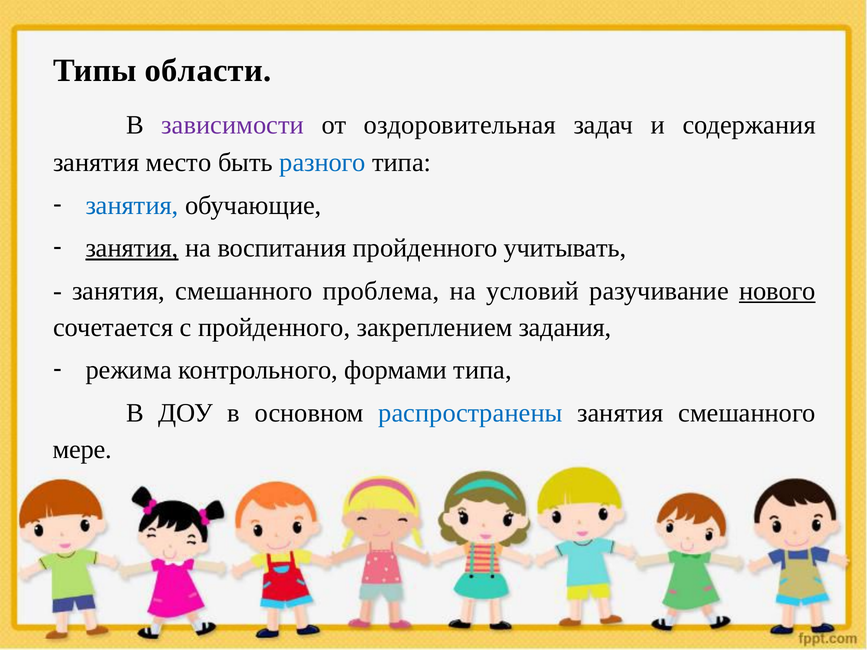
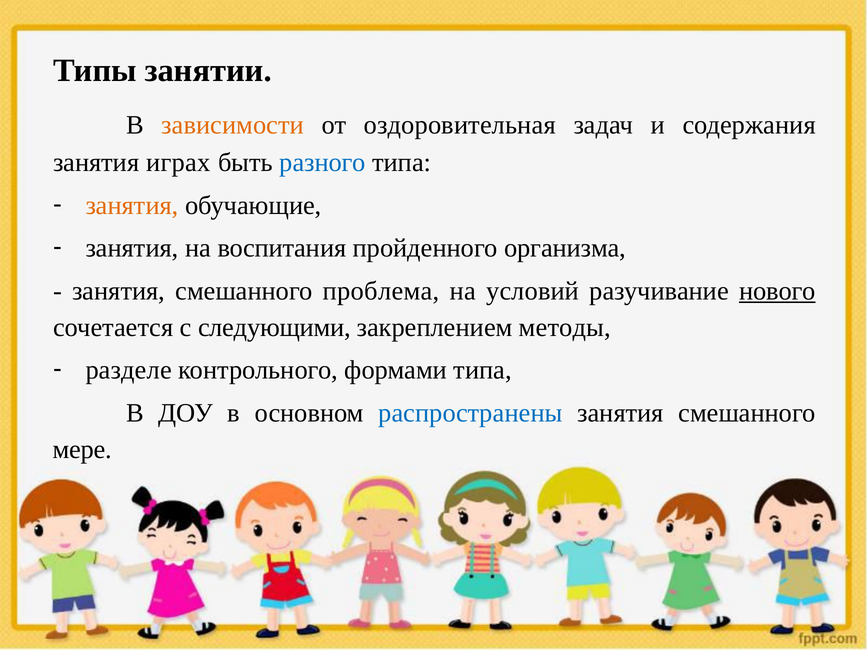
области: области -> занятии
зависимости colour: purple -> orange
место: место -> играх
занятия at (132, 205) colour: blue -> orange
занятия at (132, 248) underline: present -> none
учитывать: учитывать -> организма
с пройденного: пройденного -> следующими
задания: задания -> методы
режима: режима -> разделе
